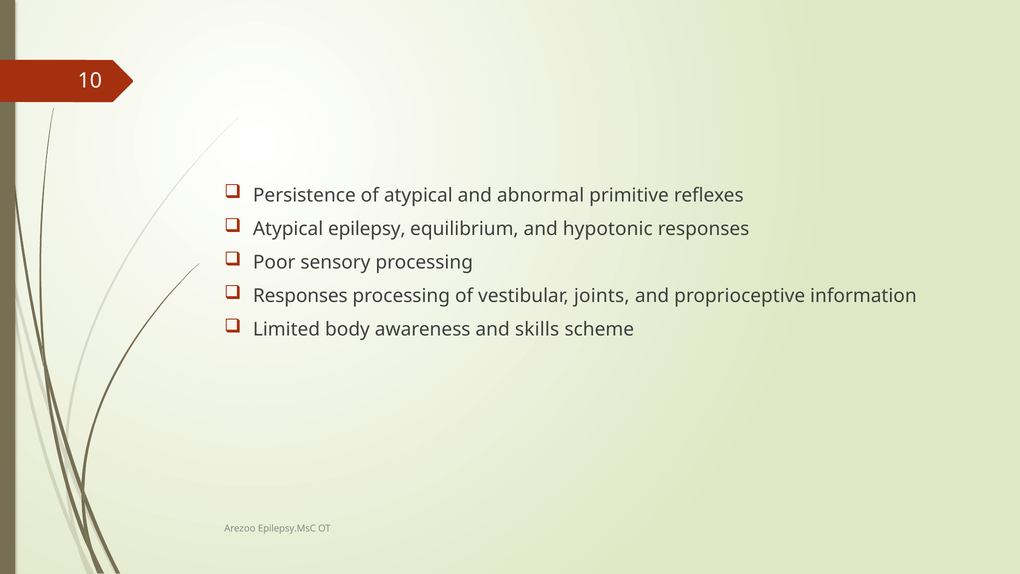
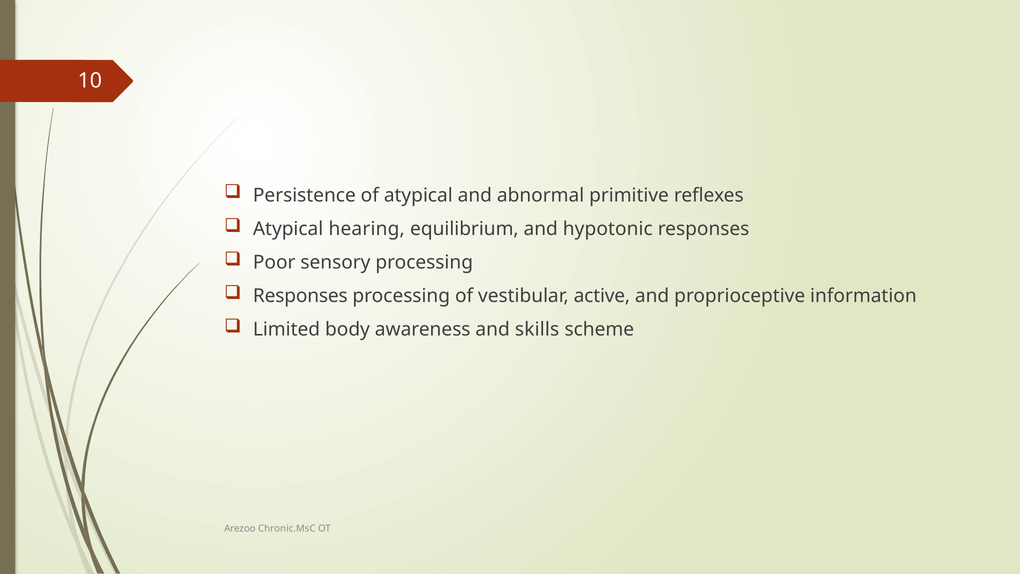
epilepsy: epilepsy -> hearing
joints: joints -> active
Epilepsy.MsC: Epilepsy.MsC -> Chronic.MsC
